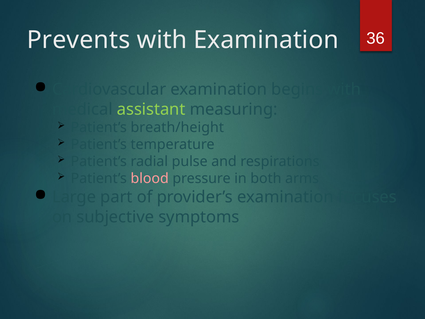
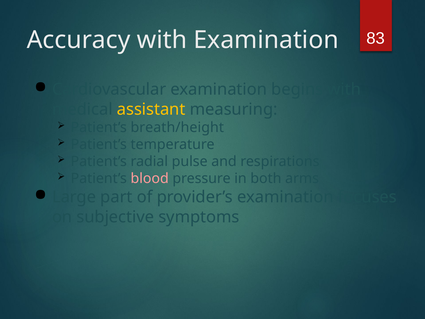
Prevents: Prevents -> Accuracy
36: 36 -> 83
assistant colour: light green -> yellow
